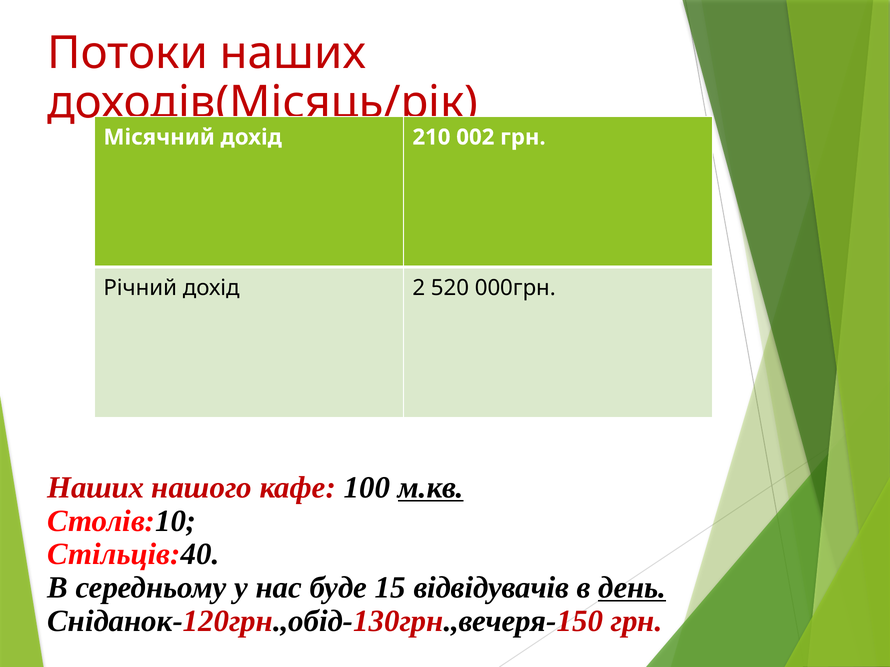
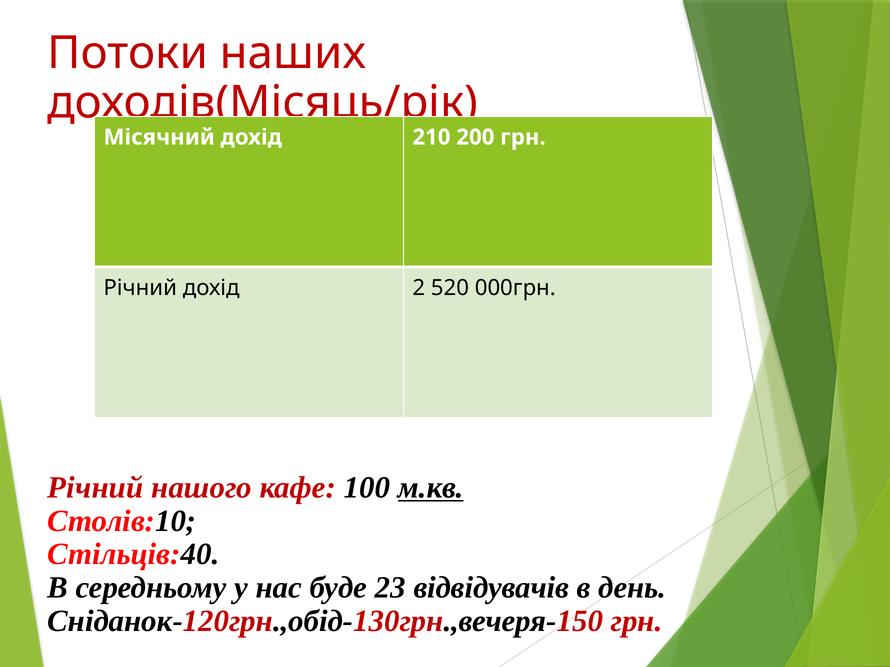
002: 002 -> 200
Наших at (96, 488): Наших -> Річний
15: 15 -> 23
день underline: present -> none
